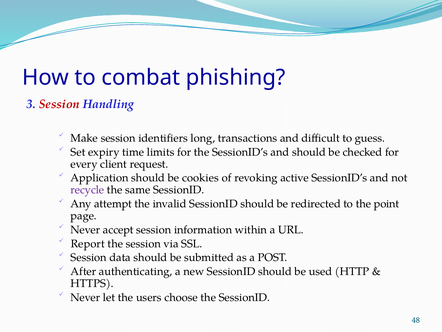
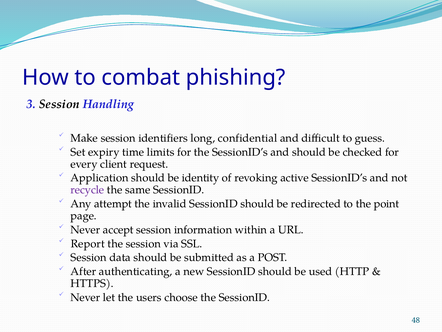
Session at (59, 104) colour: red -> black
transactions: transactions -> confidential
cookies: cookies -> identity
